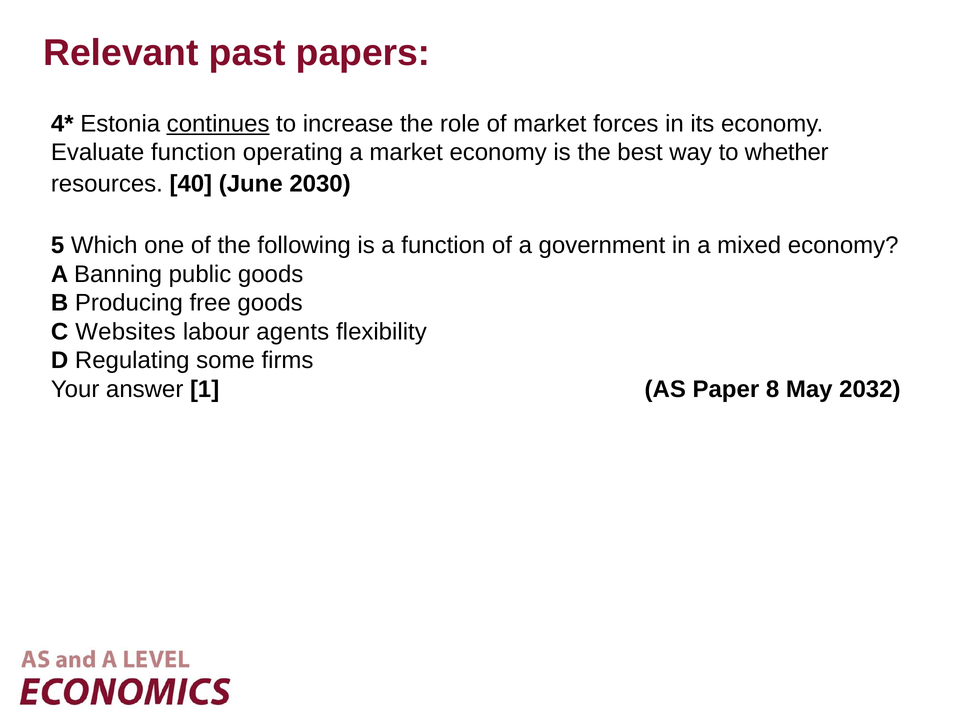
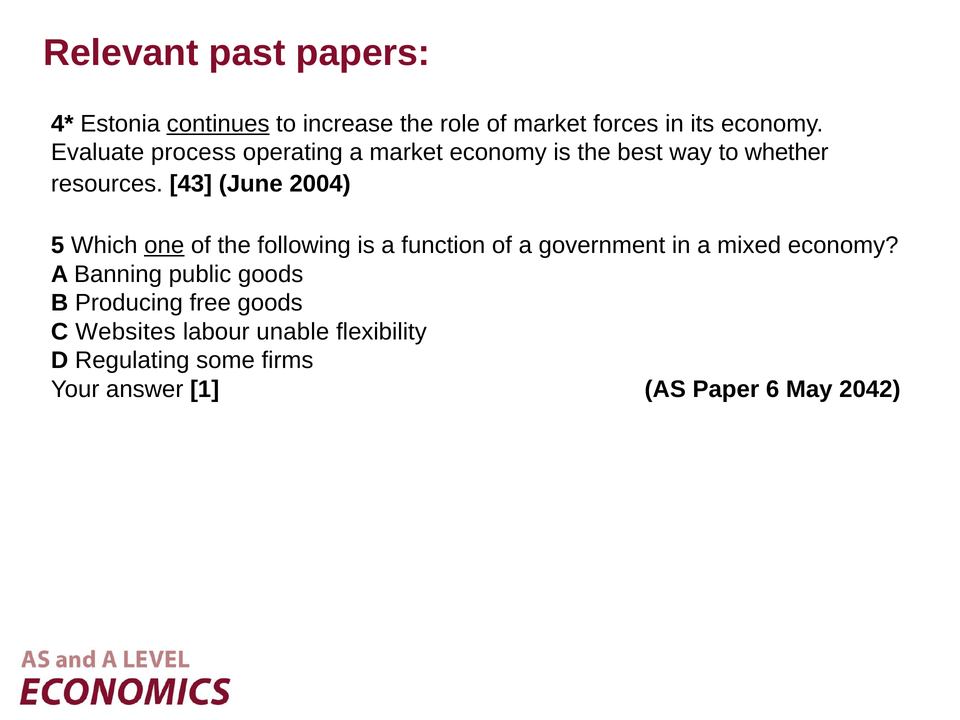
Evaluate function: function -> process
40: 40 -> 43
2030: 2030 -> 2004
one underline: none -> present
agents: agents -> unable
8: 8 -> 6
2032: 2032 -> 2042
